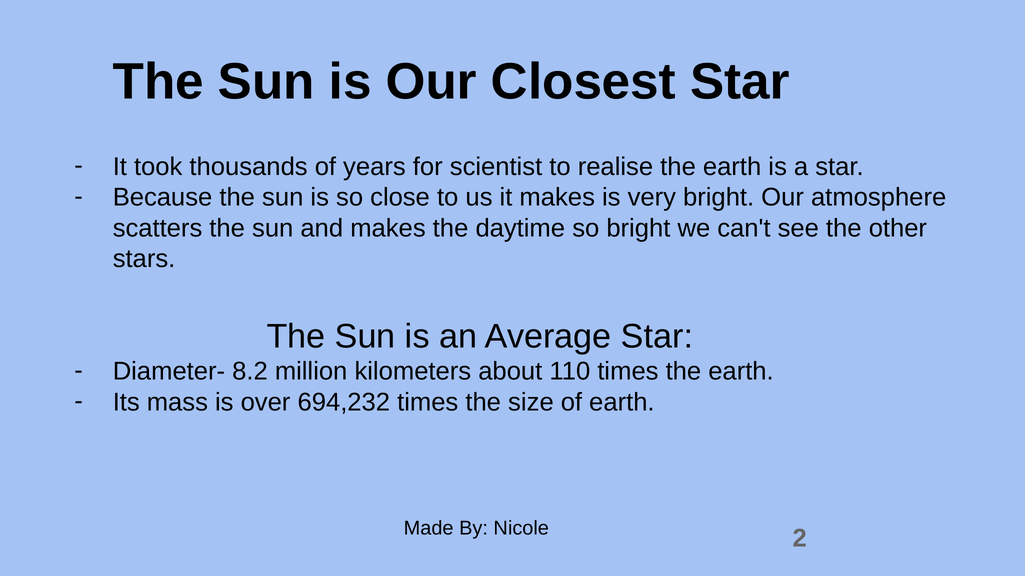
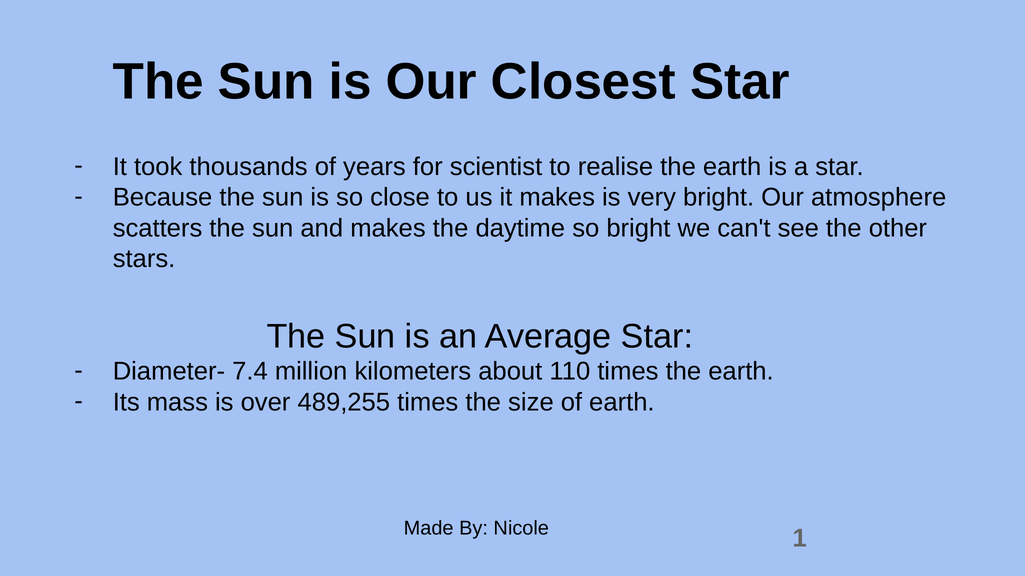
8.2: 8.2 -> 7.4
694,232: 694,232 -> 489,255
2: 2 -> 1
